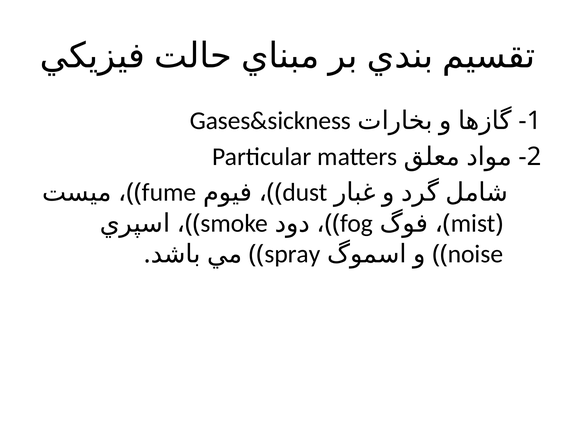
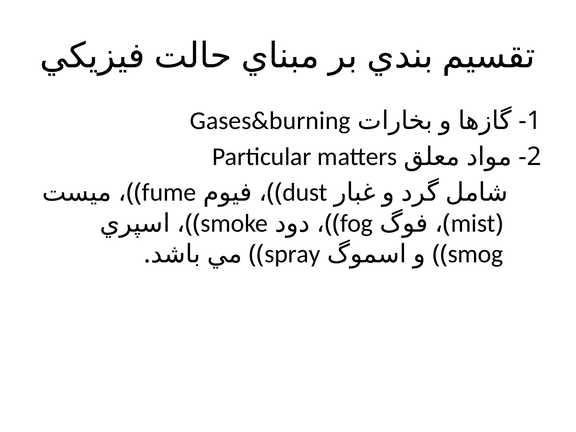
Gases&sickness: Gases&sickness -> Gases&burning
noise: noise -> smog
